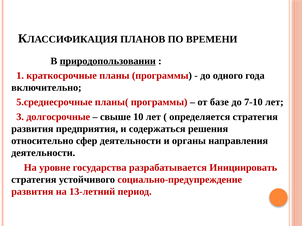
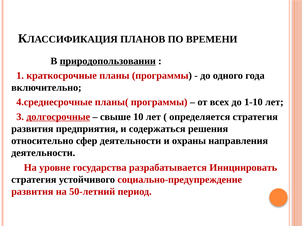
5.среднесрочные: 5.среднесрочные -> 4.среднесрочные
базе: базе -> всех
7-10: 7-10 -> 1-10
долгосрочные underline: none -> present
органы: органы -> охраны
13-летний: 13-летний -> 50-летний
